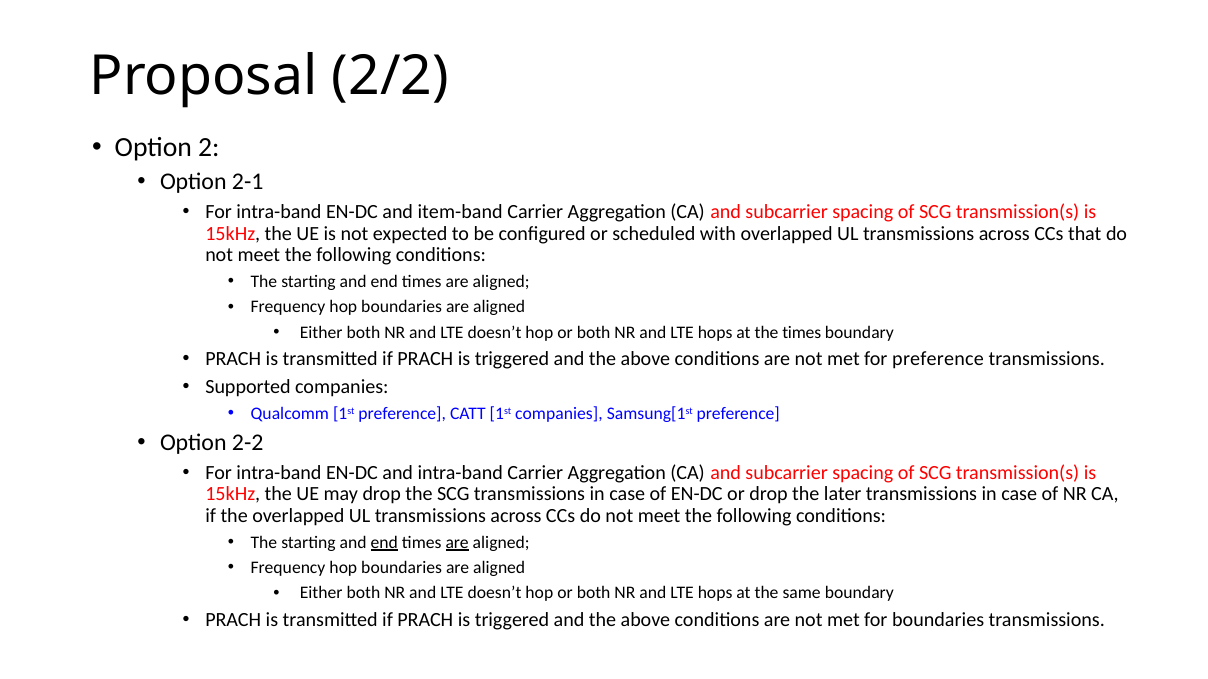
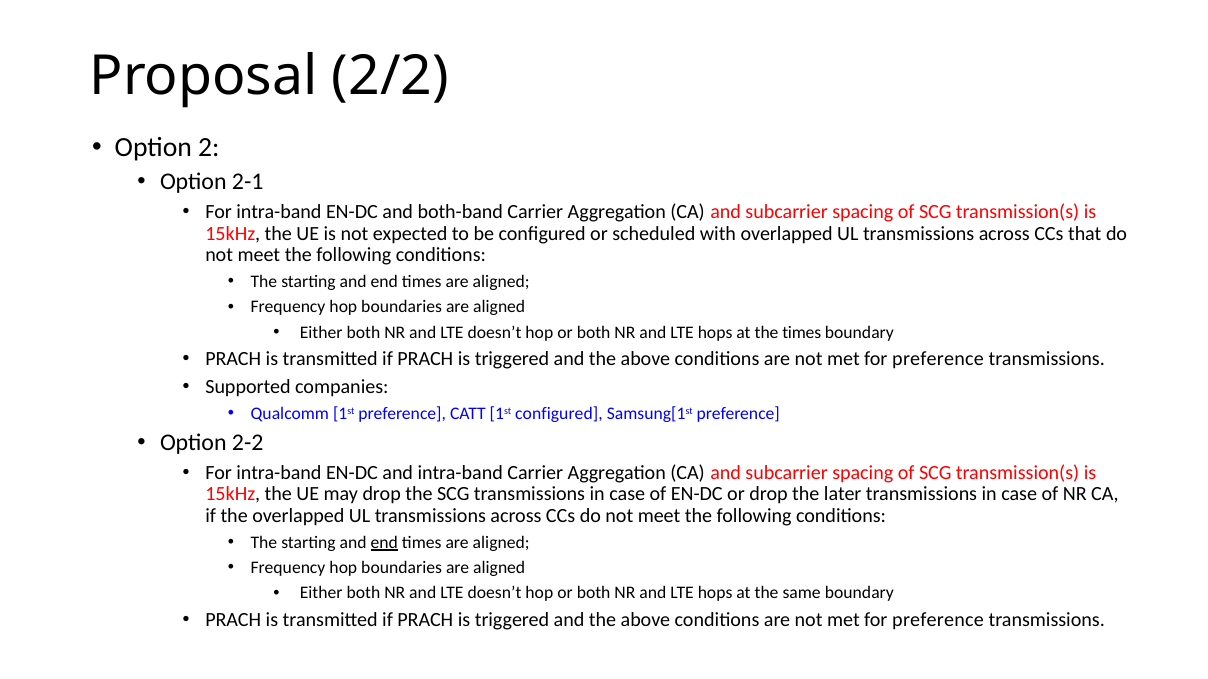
item-band: item-band -> both-band
1st companies: companies -> configured
are at (457, 543) underline: present -> none
boundaries at (938, 620): boundaries -> preference
